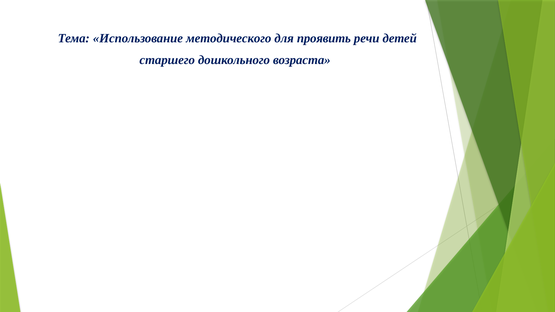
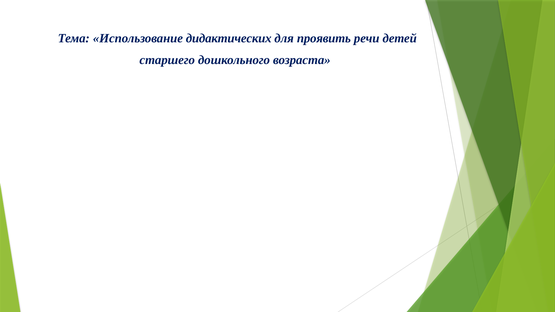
методического: методического -> дидактических
